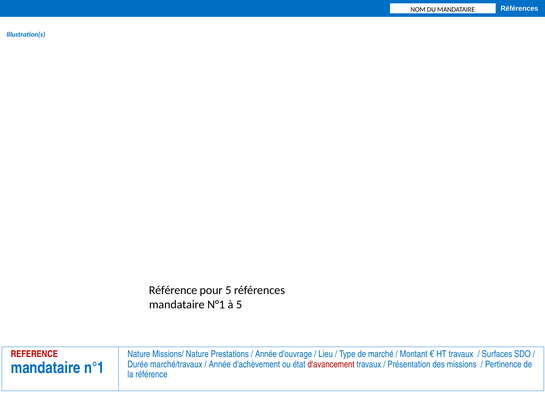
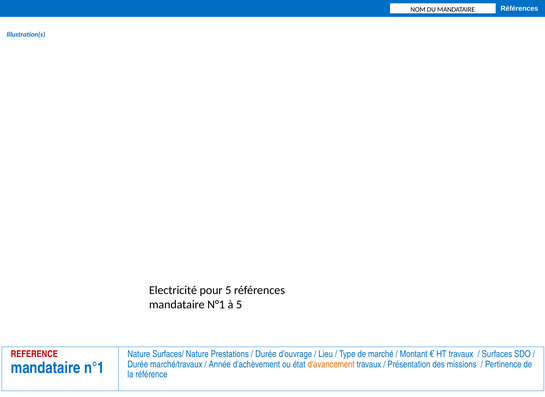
Référence at (173, 290): Référence -> Electricité
Missions/: Missions/ -> Surfaces/
Année at (266, 354): Année -> Durée
d'avancement colour: red -> orange
